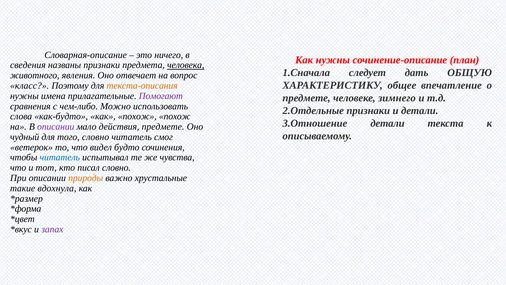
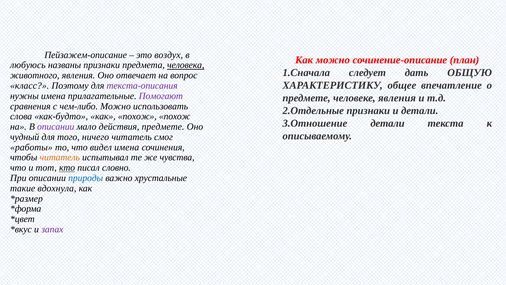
Словарная-описание: Словарная-описание -> Пейзажем-описание
ничего: ничего -> воздух
Как нужны: нужны -> можно
сведения: сведения -> любуюсь
текста-описания colour: orange -> purple
человеке зимнего: зимнего -> явления
того словно: словно -> ничего
ветерок: ветерок -> работы
видел будто: будто -> имена
читатель at (60, 157) colour: blue -> orange
кто underline: none -> present
природы colour: orange -> blue
